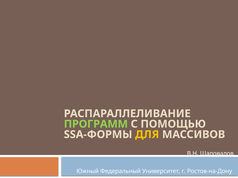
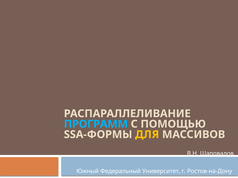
ПРОГРАММ colour: light green -> light blue
